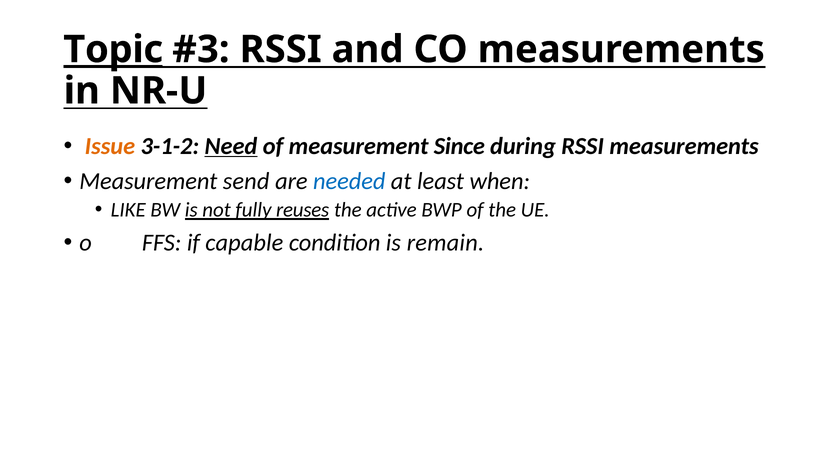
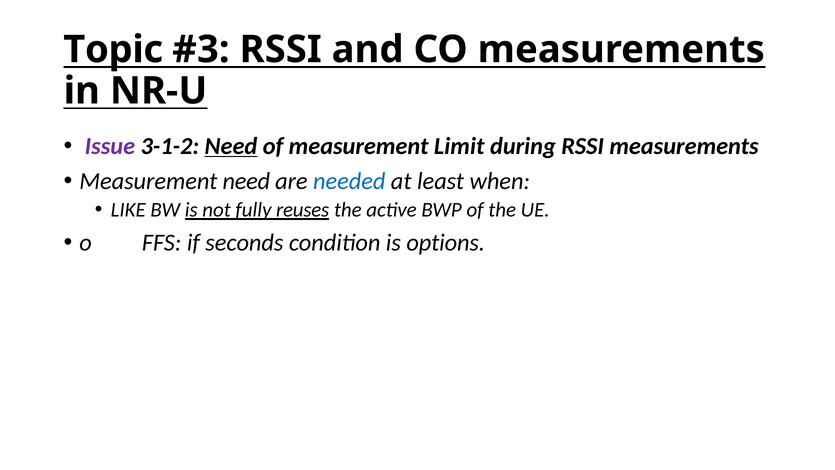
Topic underline: present -> none
Issue colour: orange -> purple
Since: Since -> Limit
Measurement send: send -> need
capable: capable -> seconds
remain: remain -> options
